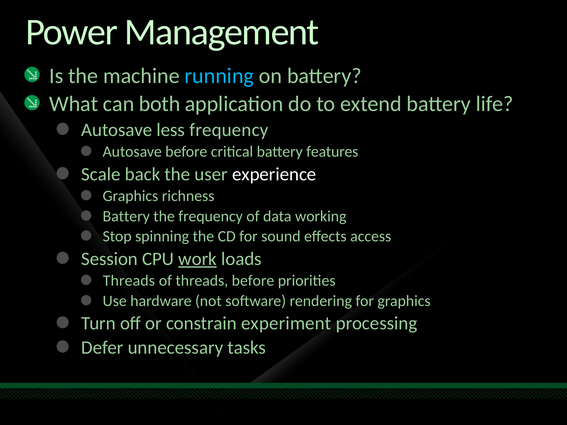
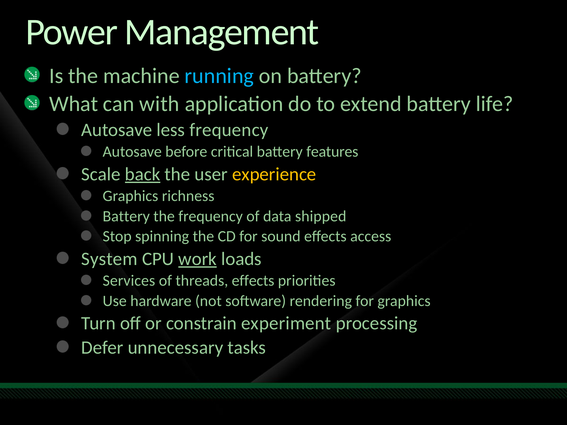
both: both -> with
back underline: none -> present
experience colour: white -> yellow
working: working -> shipped
Session: Session -> System
Threads at (129, 281): Threads -> Services
threads before: before -> effects
